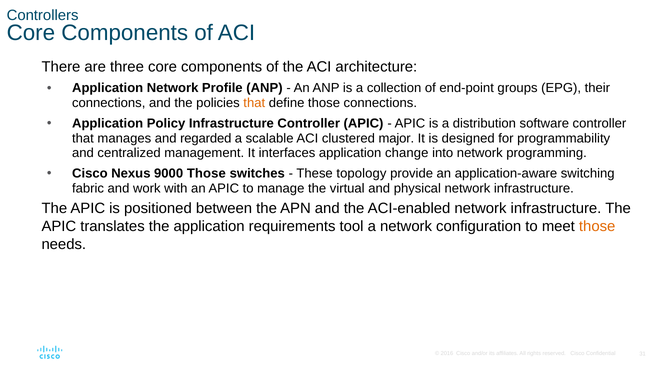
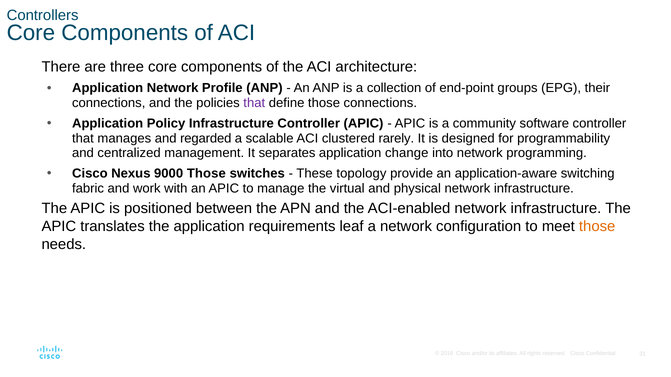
that at (254, 103) colour: orange -> purple
distribution: distribution -> community
major: major -> rarely
interfaces: interfaces -> separates
tool: tool -> leaf
